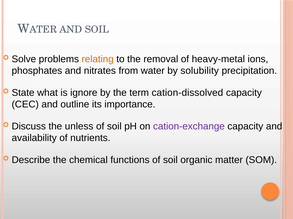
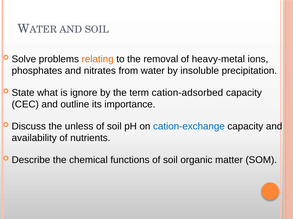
solubility: solubility -> insoluble
cation-dissolved: cation-dissolved -> cation-adsorbed
cation-exchange colour: purple -> blue
